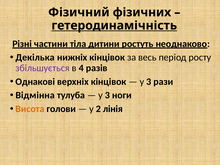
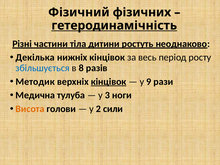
збільшується colour: purple -> blue
4: 4 -> 8
Однакові: Однакові -> Методик
кінцівок at (109, 82) underline: none -> present
3 at (149, 82): 3 -> 9
Відмінна: Відмінна -> Медична
лінія: лінія -> сили
